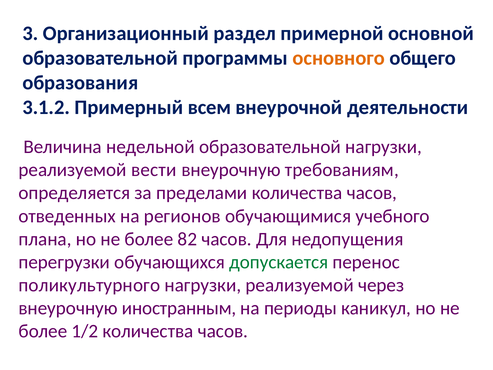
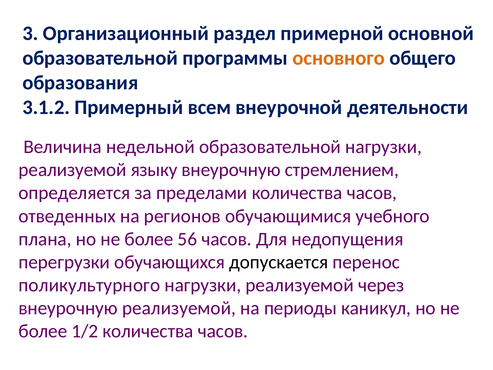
вести: вести -> языку
требованиям: требованиям -> стремлением
82: 82 -> 56
допускается colour: green -> black
внеурочную иностранным: иностранным -> реализуемой
